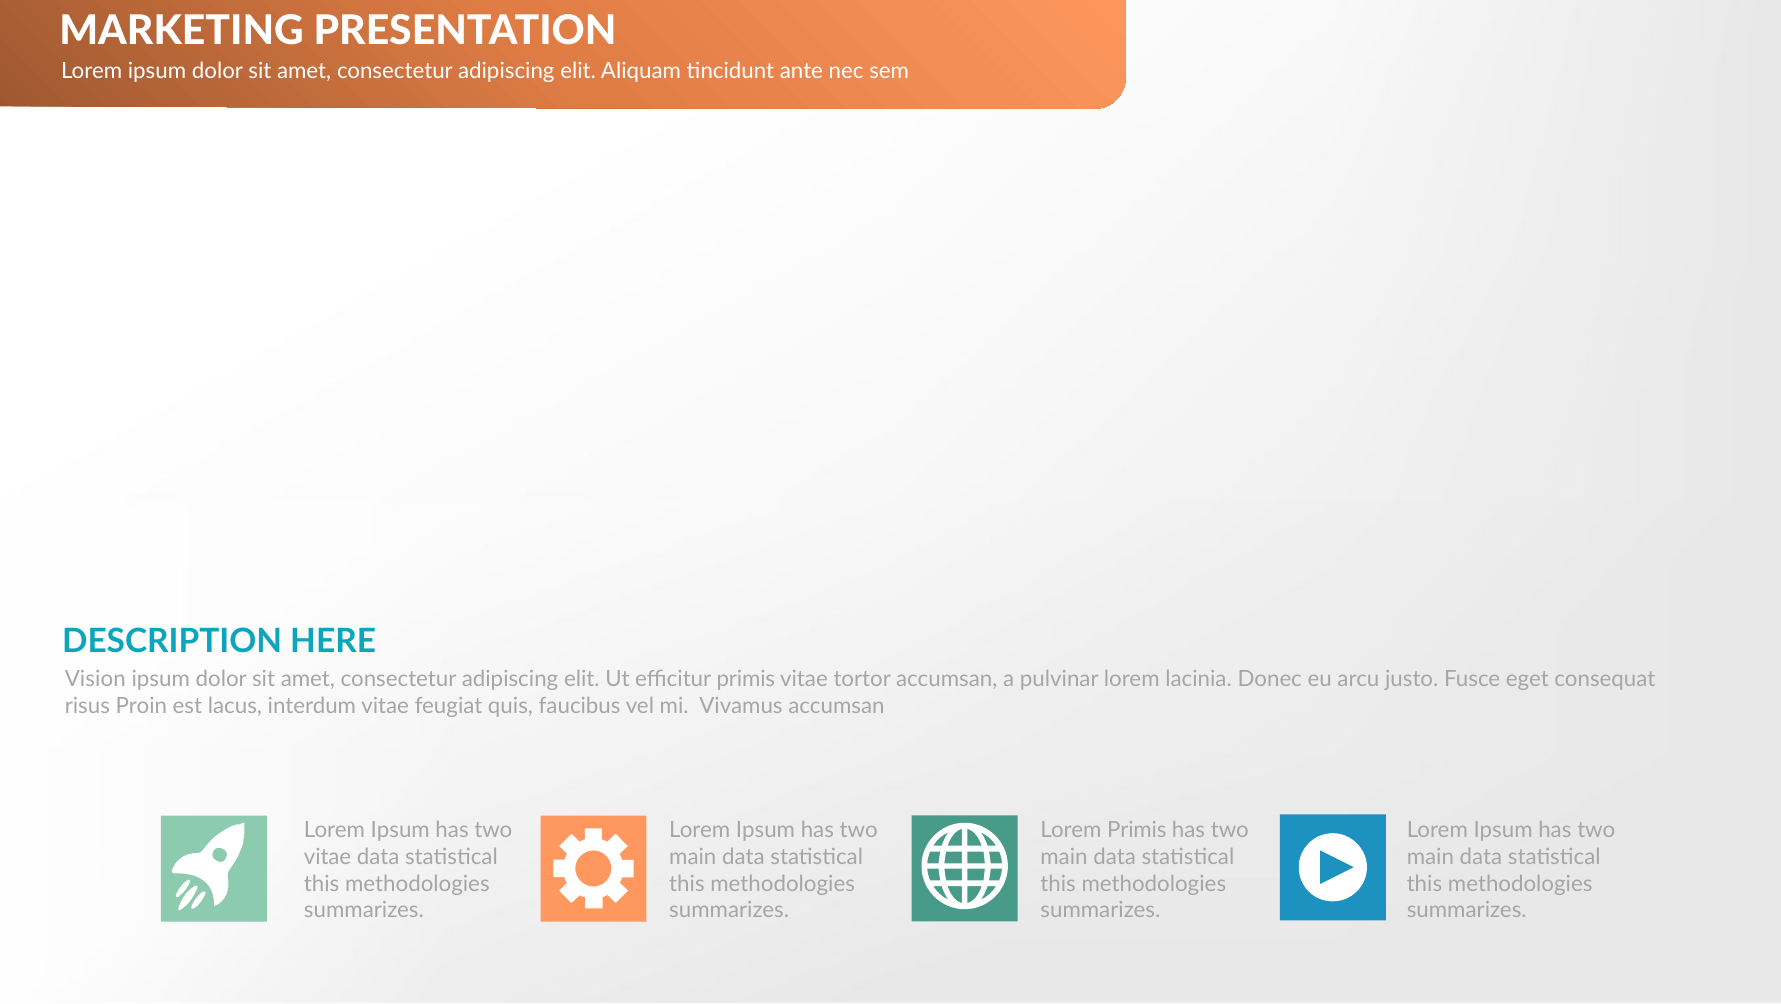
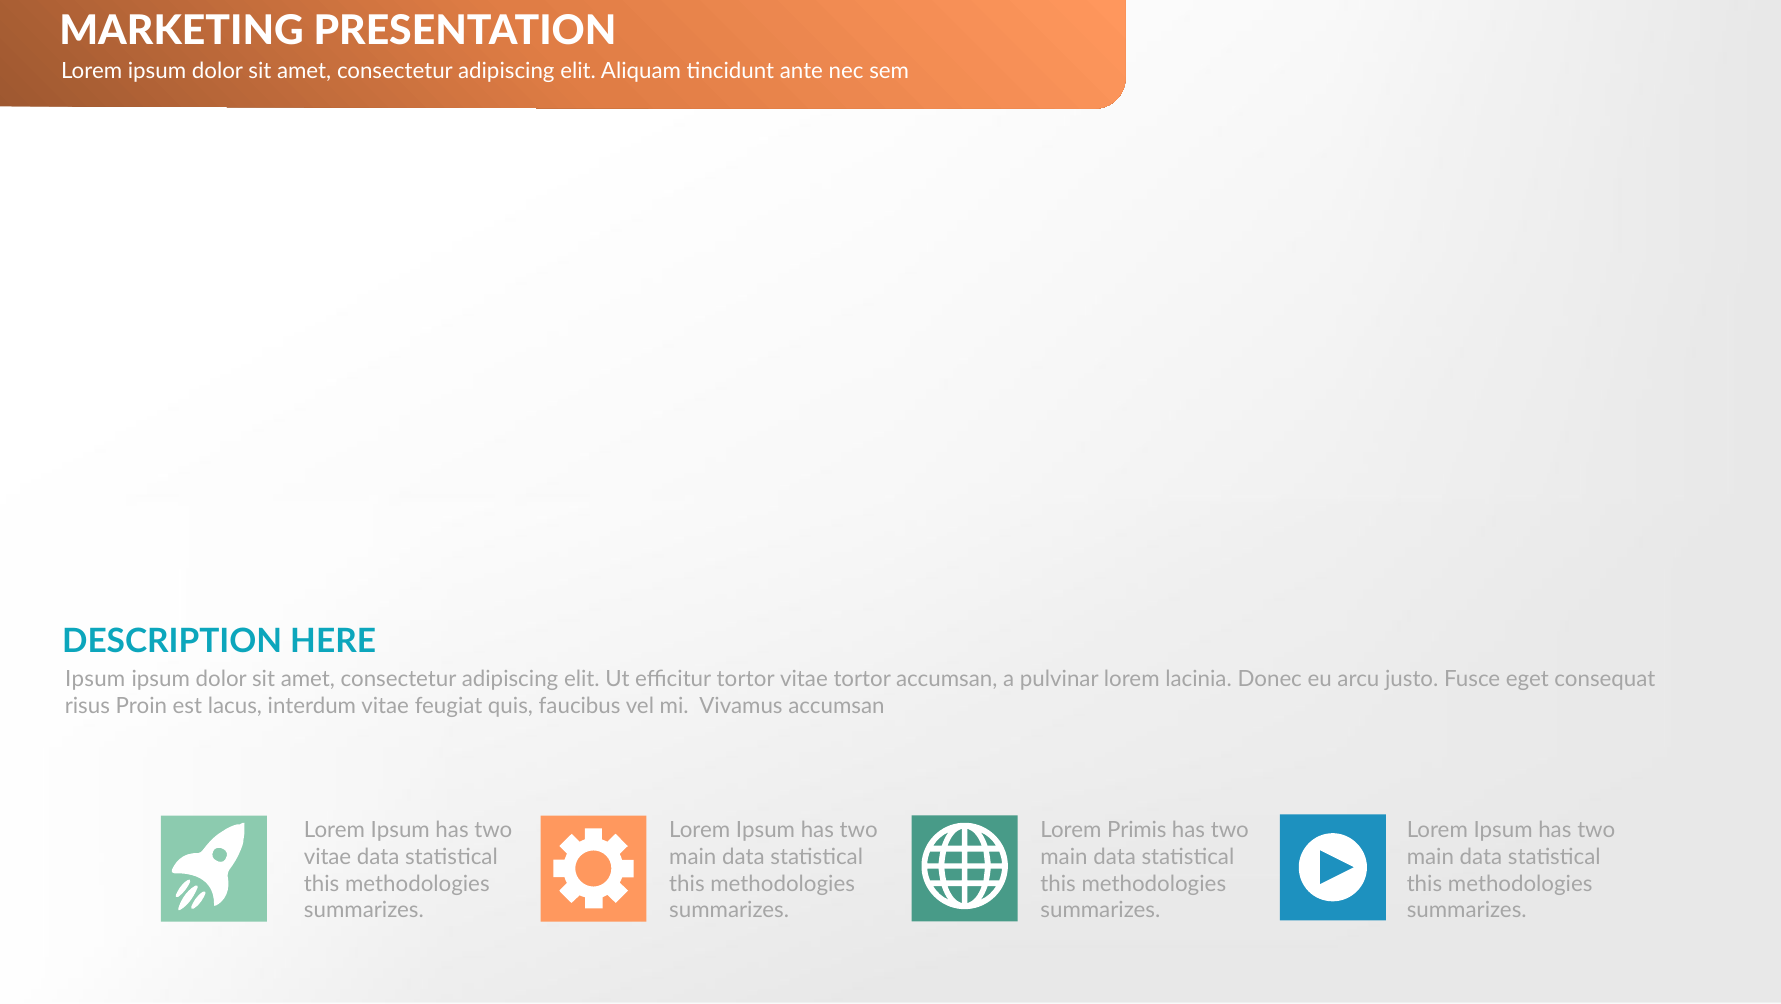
Vision at (95, 680): Vision -> Ipsum
efficitur primis: primis -> tortor
